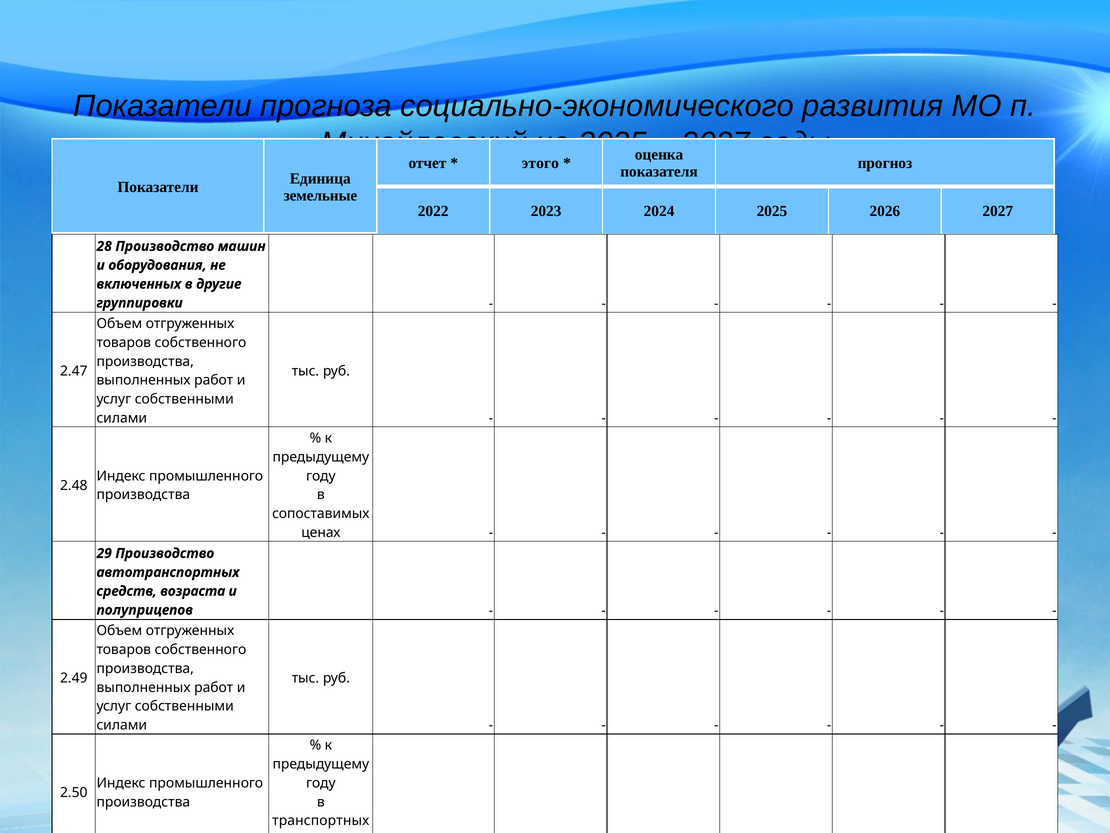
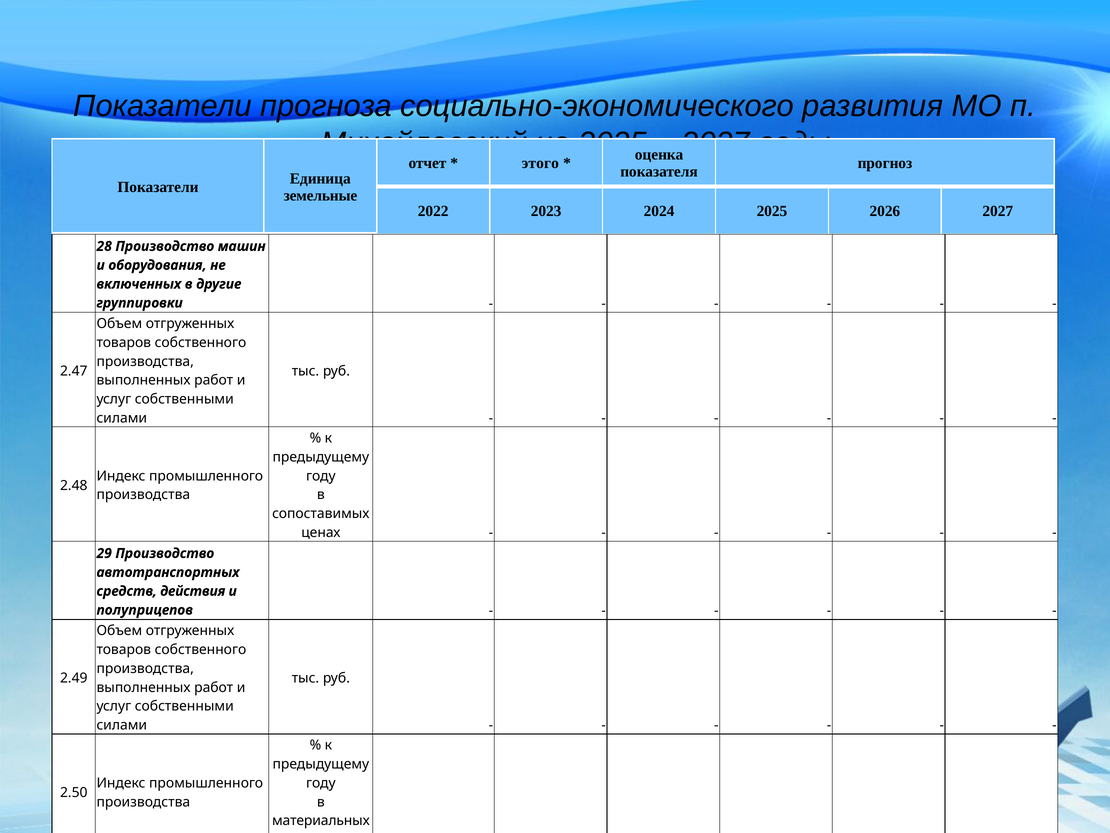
возраста: возраста -> действия
транспортных: транспортных -> материальных
